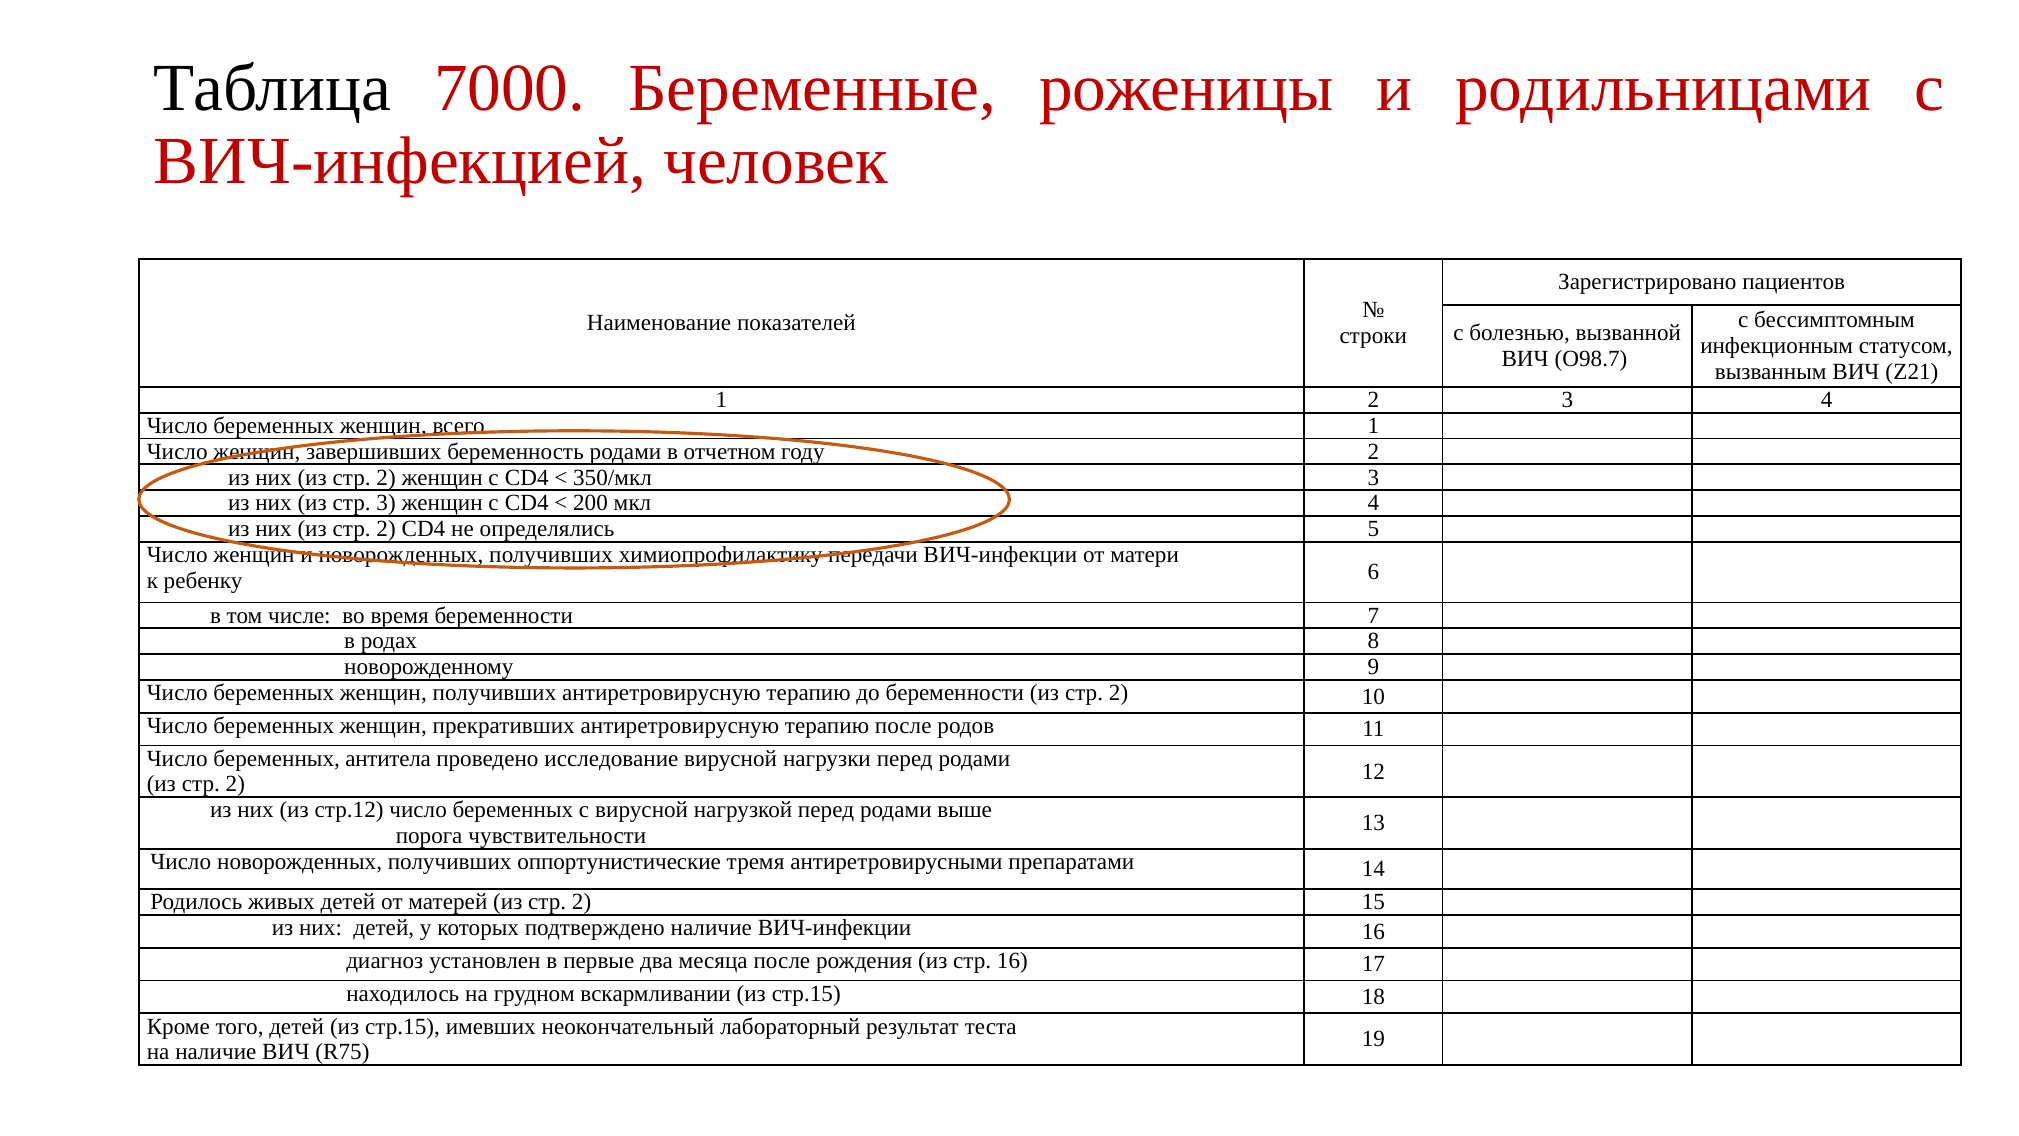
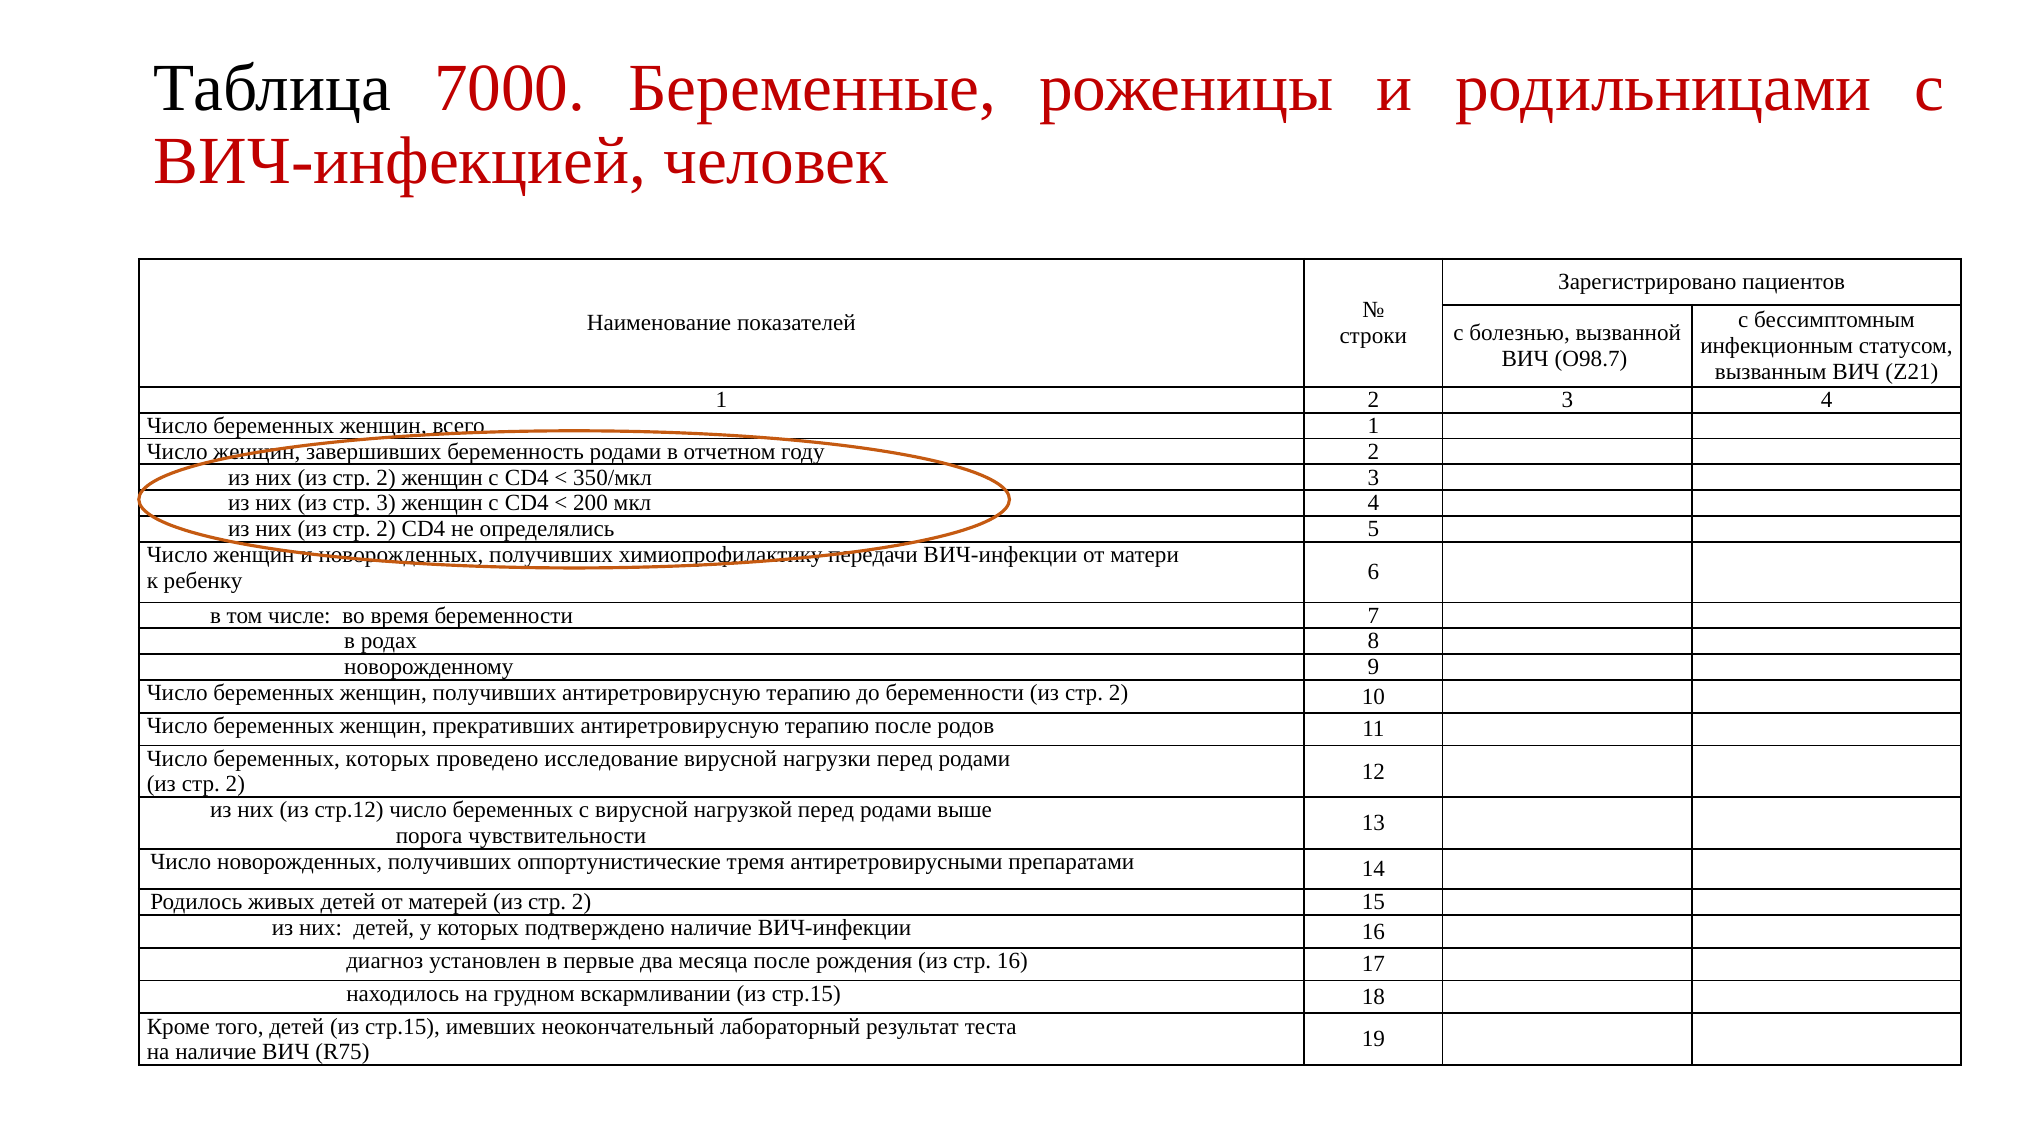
беременных антитела: антитела -> которых
